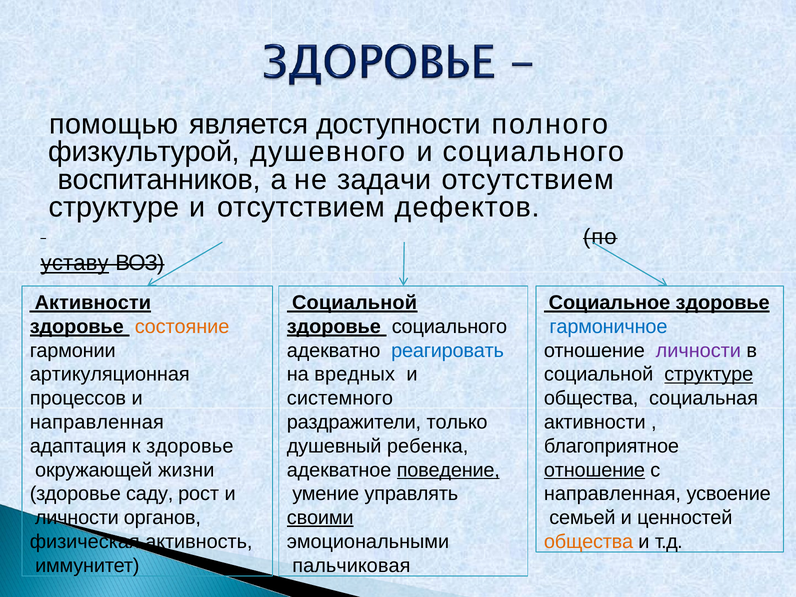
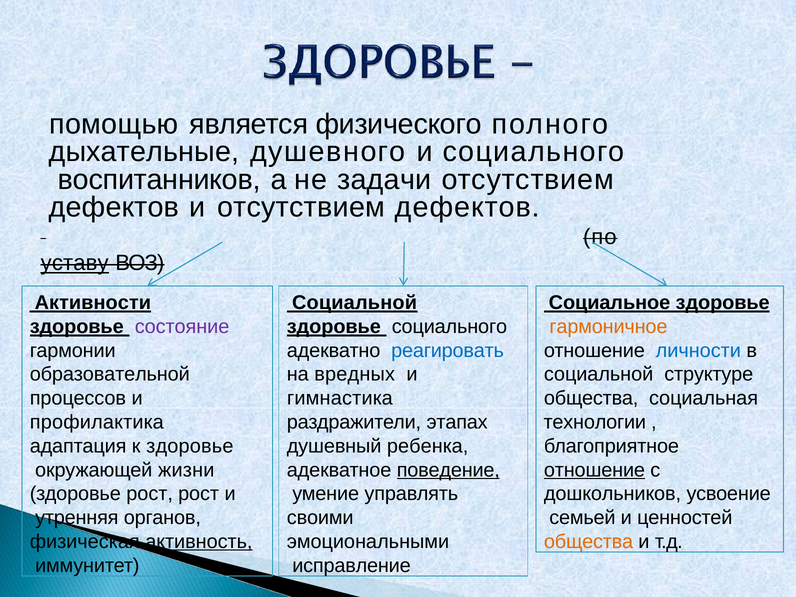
доступности: доступности -> физического
физкультурой: физкультурой -> дыхательные
структуре at (114, 207): структуре -> дефектов
состояние colour: orange -> purple
гармоничное colour: blue -> orange
личности at (698, 351) colour: purple -> blue
артикуляционная: артикуляционная -> образовательной
структуре at (709, 374) underline: present -> none
системного: системного -> гимнастика
направленная at (97, 422): направленная -> профилактика
только: только -> этапах
активности at (595, 422): активности -> технологии
здоровье саду: саду -> рост
направленная at (612, 494): направленная -> дошкольников
личности at (77, 518): личности -> утренняя
своими underline: present -> none
активность underline: none -> present
пальчиковая: пальчиковая -> исправление
